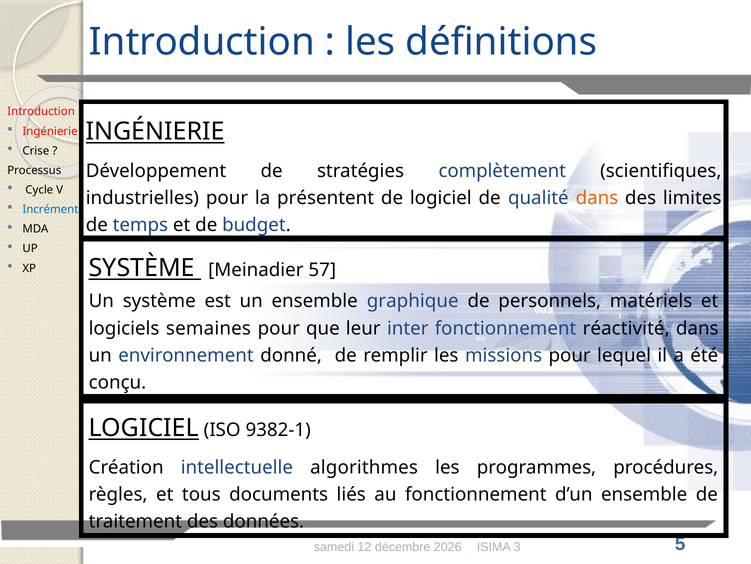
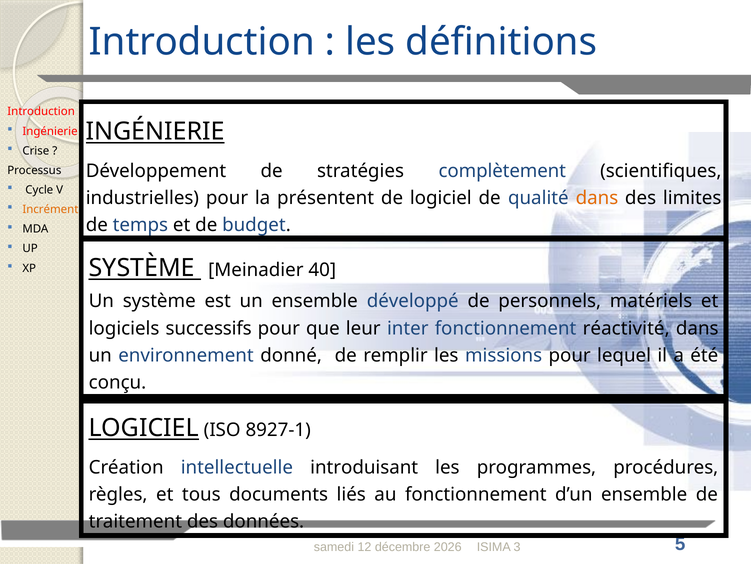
Incrément colour: blue -> orange
57: 57 -> 40
graphique: graphique -> développé
semaines: semaines -> successifs
9382-1: 9382-1 -> 8927-1
algorithmes: algorithmes -> introduisant
